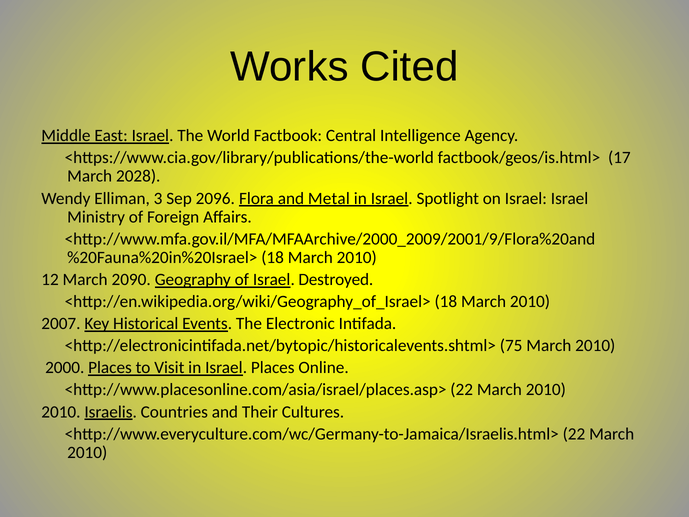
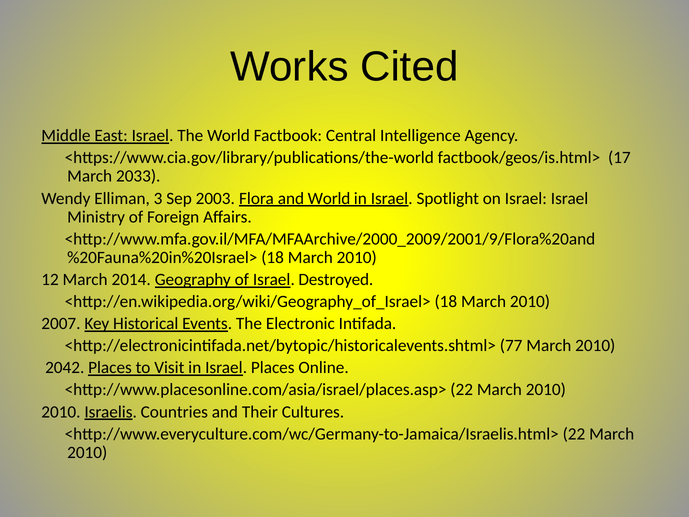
2028: 2028 -> 2033
2096: 2096 -> 2003
and Metal: Metal -> World
2090: 2090 -> 2014
75: 75 -> 77
2000: 2000 -> 2042
